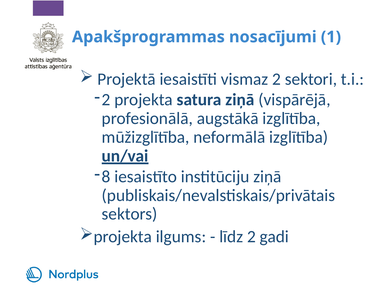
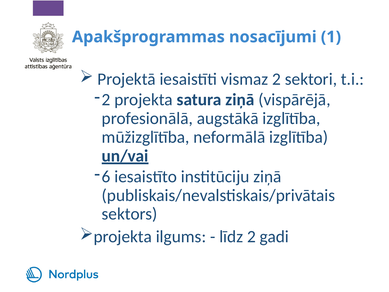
8: 8 -> 6
